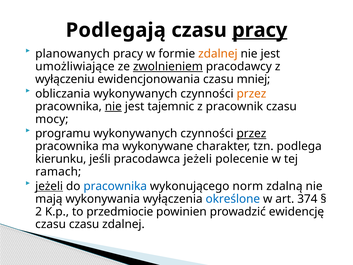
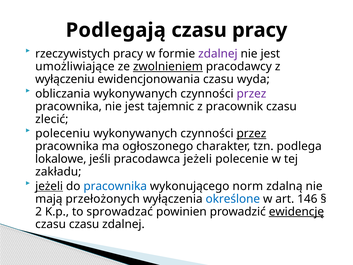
pracy at (260, 30) underline: present -> none
planowanych: planowanych -> rzeczywistych
zdalnej at (218, 54) colour: orange -> purple
mniej: mniej -> wyda
przez at (251, 94) colour: orange -> purple
nie at (113, 106) underline: present -> none
mocy: mocy -> zlecić
programu: programu -> poleceniu
wykonywane: wykonywane -> ogłoszonego
kierunku: kierunku -> lokalowe
ramach: ramach -> zakładu
wykonywania: wykonywania -> przełożonych
374: 374 -> 146
przedmiocie: przedmiocie -> sprowadzać
ewidencję underline: none -> present
